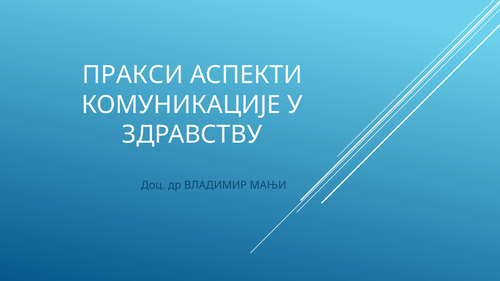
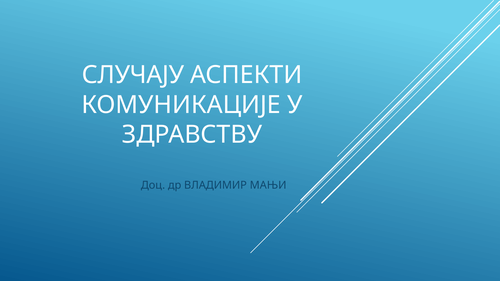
ПРАКСИ: ПРАКСИ -> СЛУЧАЈУ
